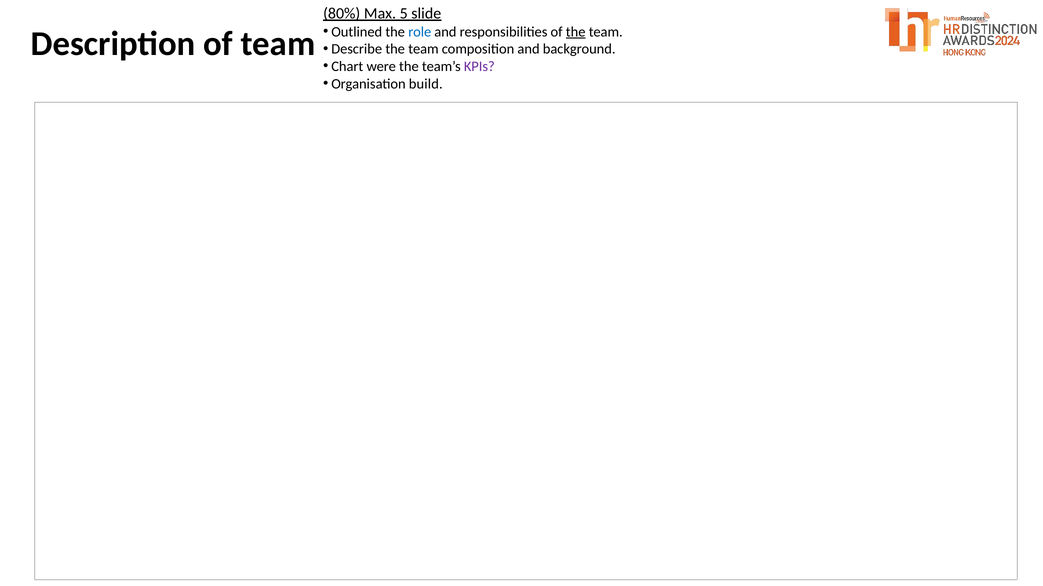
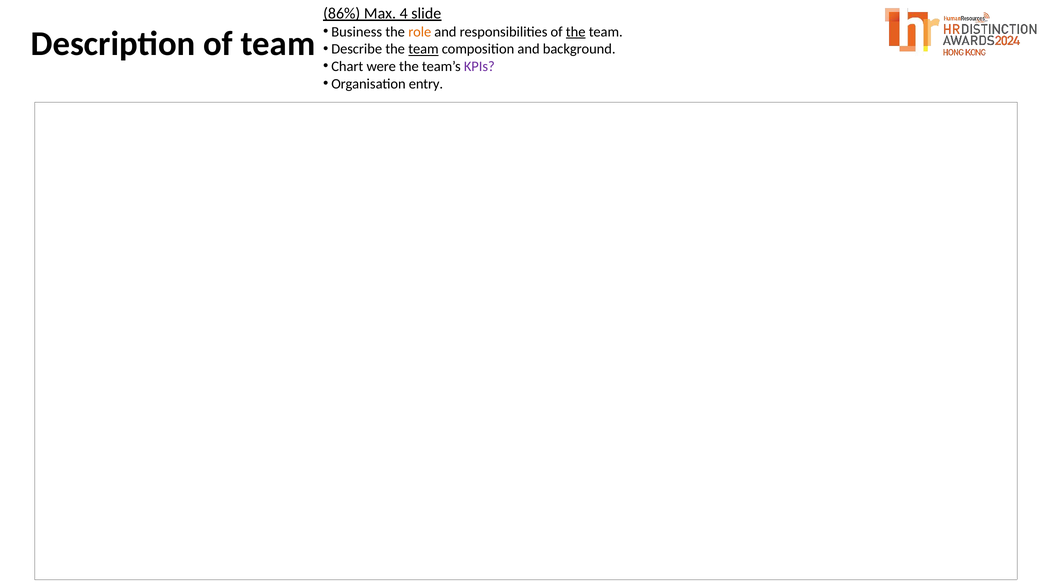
80%: 80% -> 86%
5: 5 -> 4
Outlined: Outlined -> Business
role colour: blue -> orange
team at (423, 49) underline: none -> present
build: build -> entry
